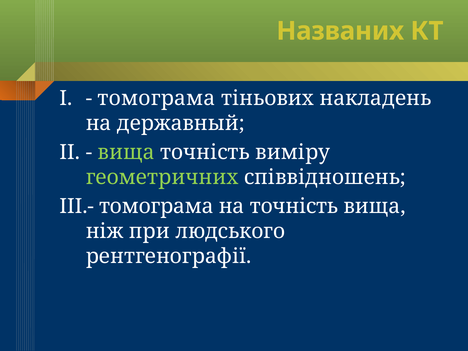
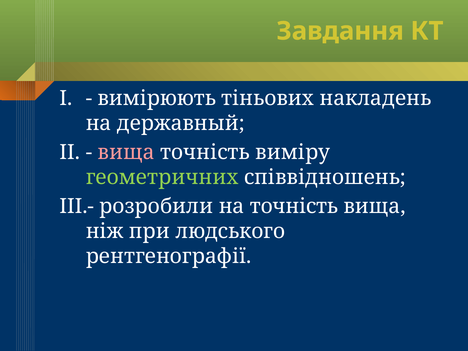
Названих: Названих -> Завдання
томограма at (157, 98): томограма -> вимірюють
вища at (126, 152) colour: light green -> pink
томограма at (156, 206): томограма -> розробили
